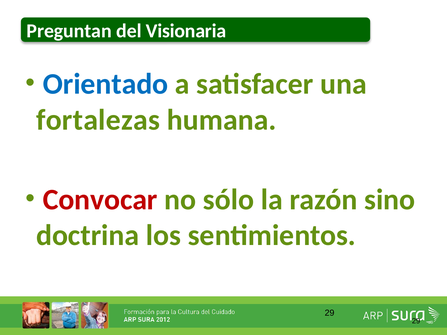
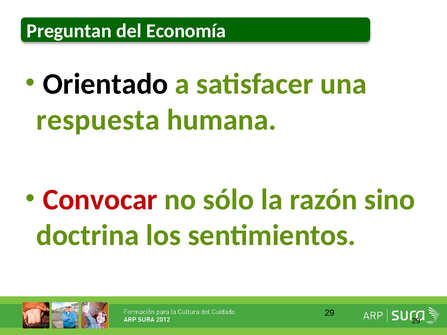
Visionaria: Visionaria -> Economía
Orientado colour: blue -> black
fortalezas: fortalezas -> respuesta
